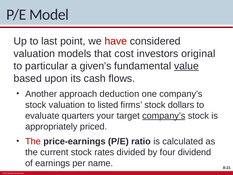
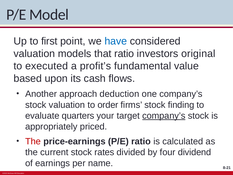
last: last -> first
have colour: red -> blue
that cost: cost -> ratio
particular: particular -> executed
given’s: given’s -> profit’s
value underline: present -> none
listed: listed -> order
dollars: dollars -> finding
